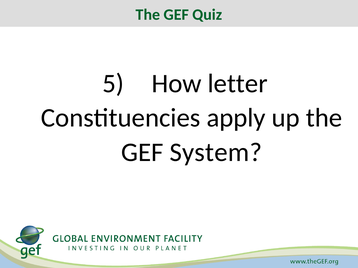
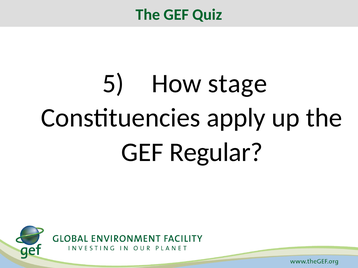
letter: letter -> stage
System: System -> Regular
